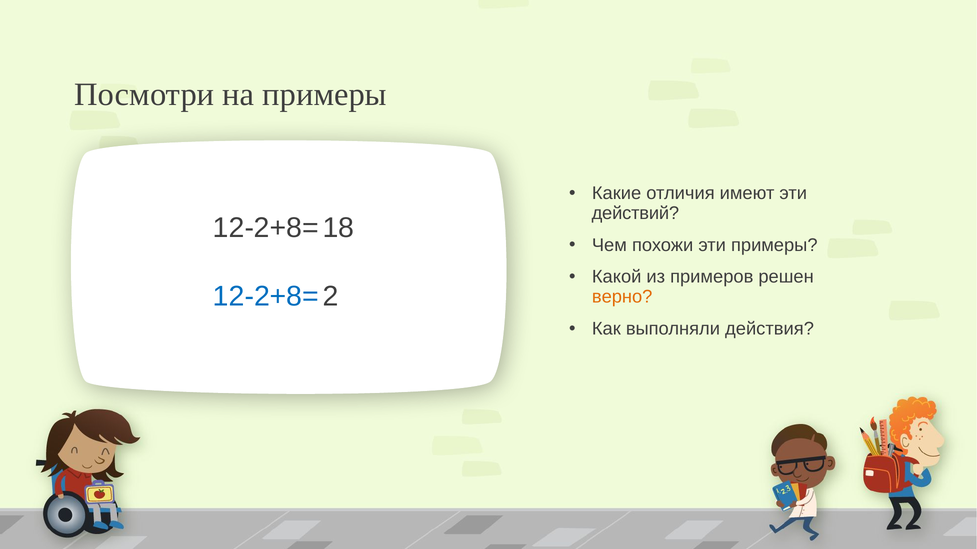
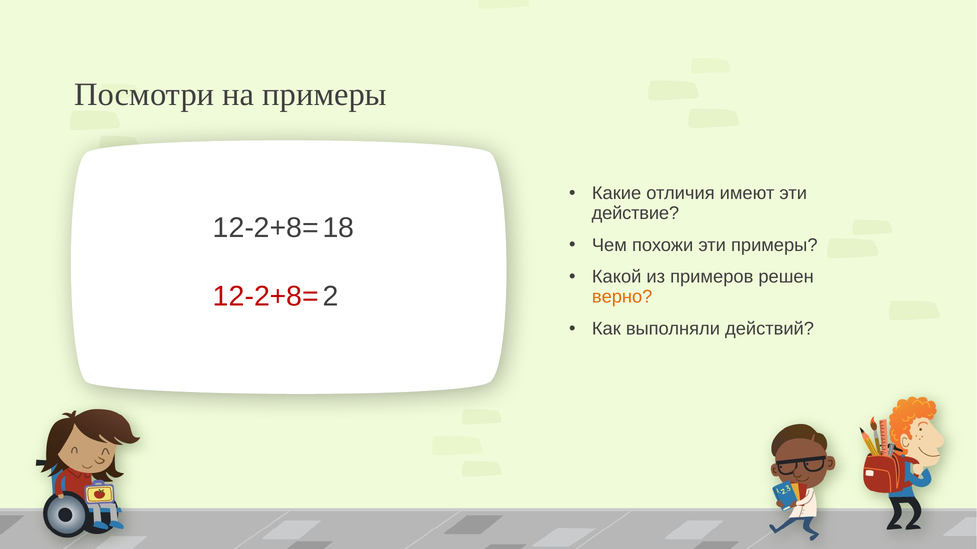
действий: действий -> действие
12-2+8= at (266, 297) colour: blue -> red
действия: действия -> действий
